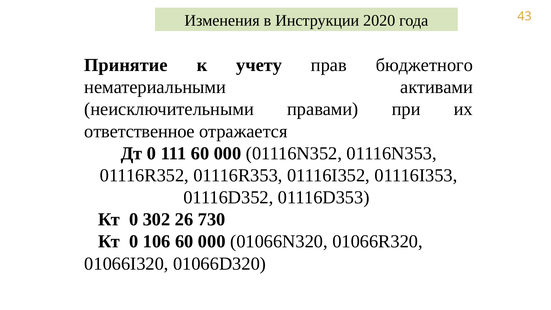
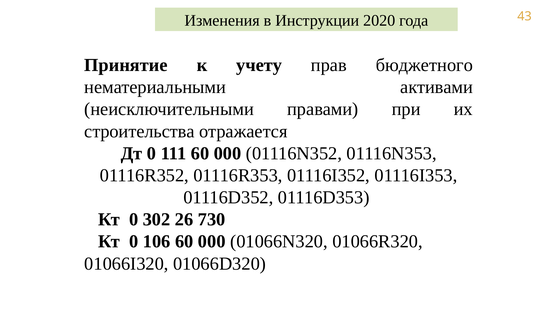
ответственное: ответственное -> строительства
